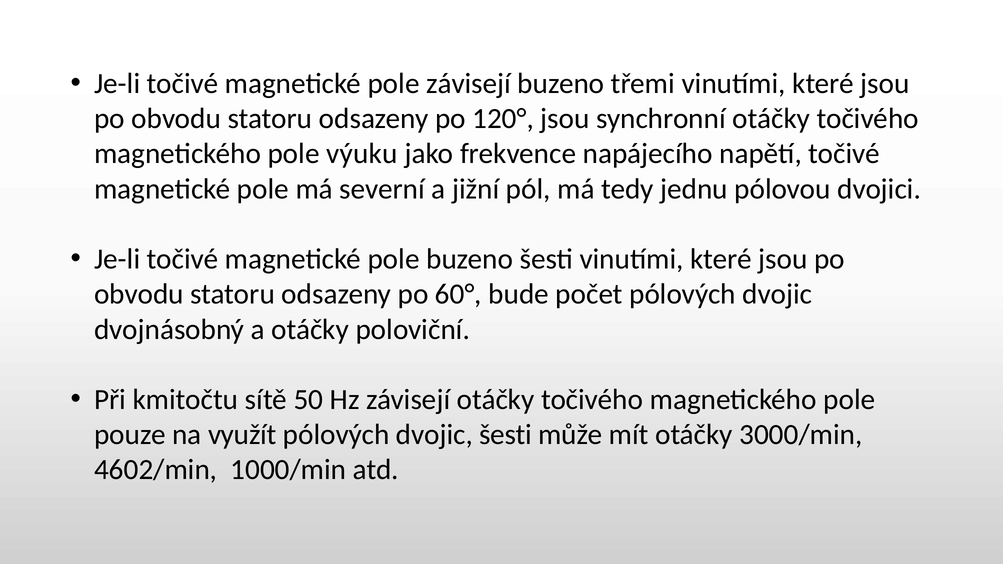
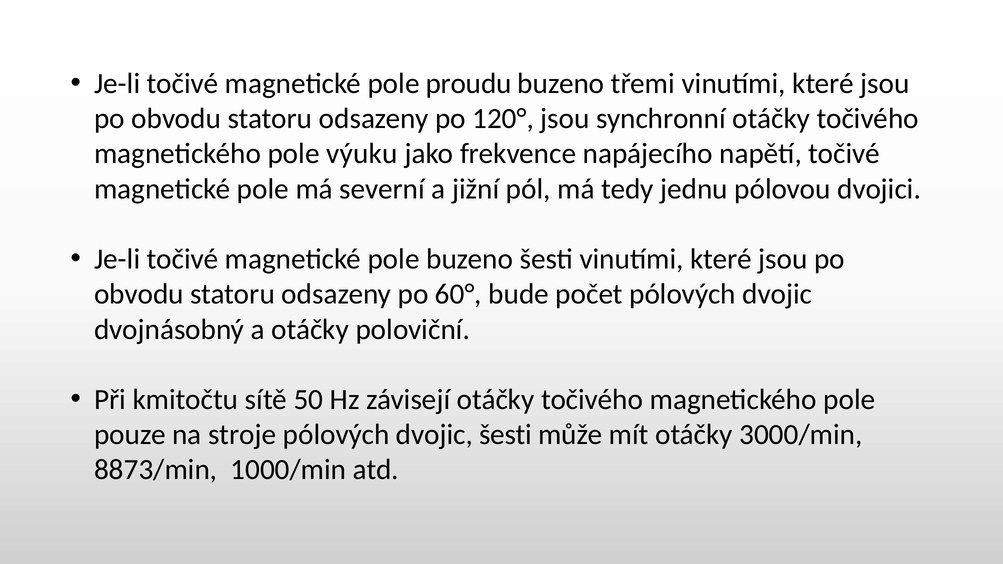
pole závisejí: závisejí -> proudu
využít: využít -> stroje
4602/min: 4602/min -> 8873/min
